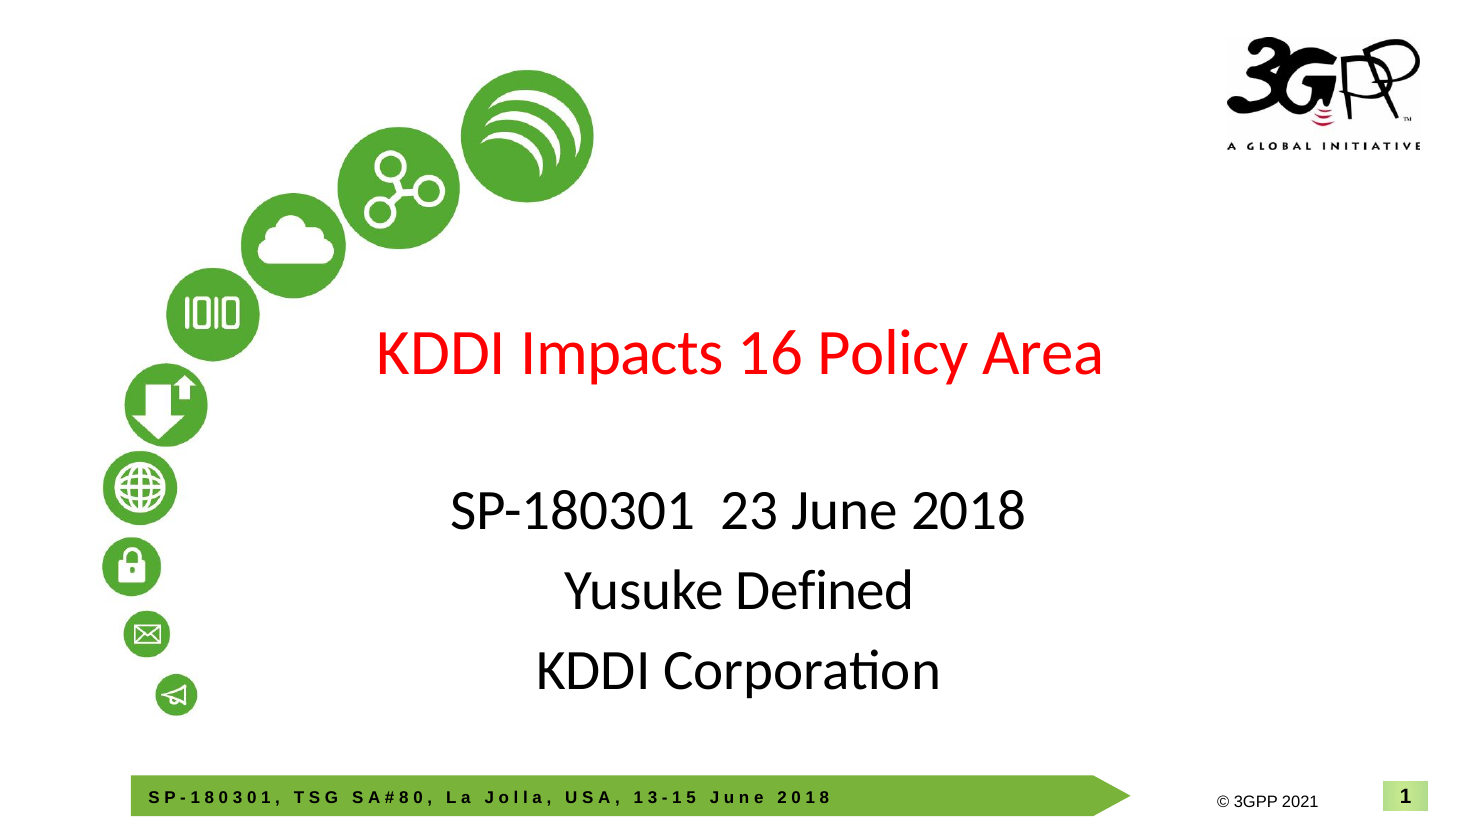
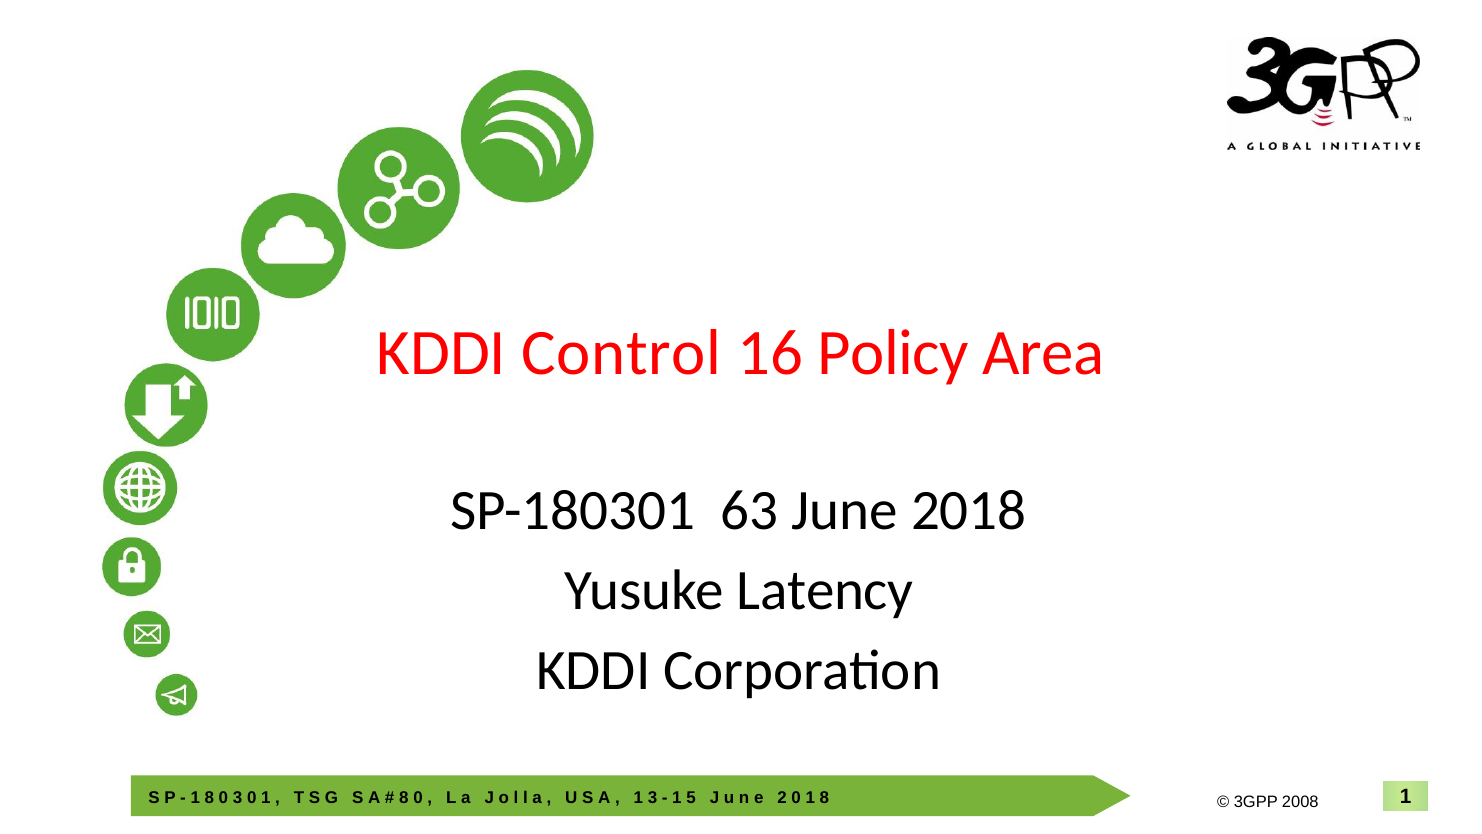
Impacts: Impacts -> Control
23: 23 -> 63
Defined: Defined -> Latency
2021: 2021 -> 2008
